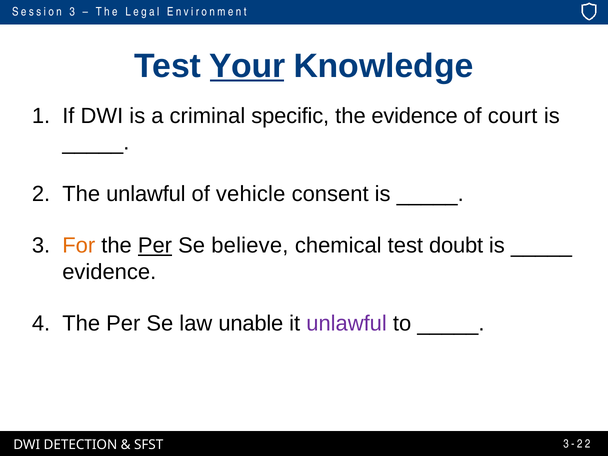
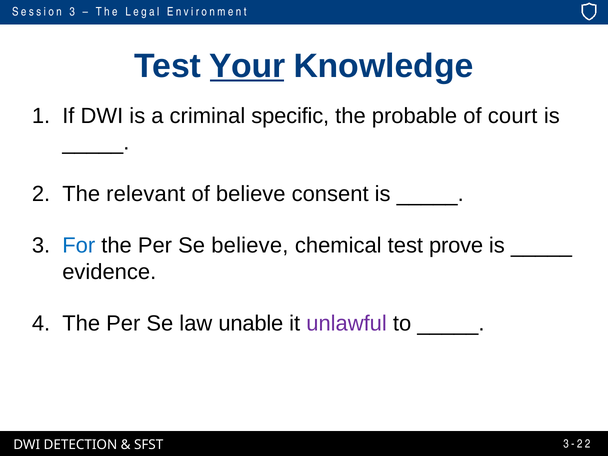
the evidence: evidence -> probable
The unlawful: unlawful -> relevant
of vehicle: vehicle -> believe
For colour: orange -> blue
Per at (155, 246) underline: present -> none
doubt: doubt -> prove
